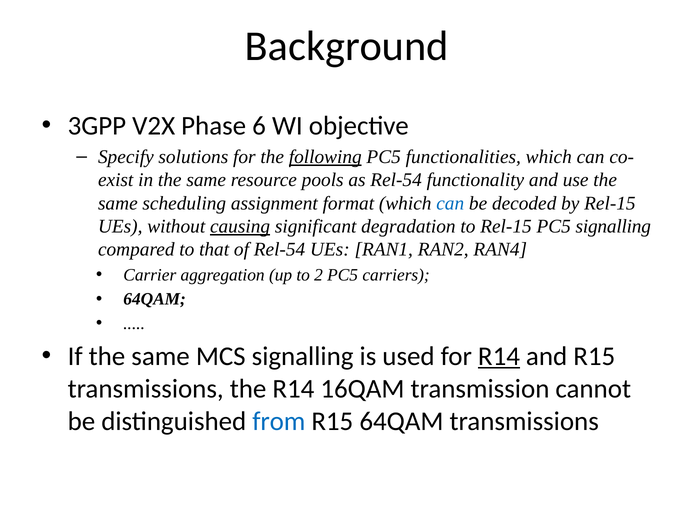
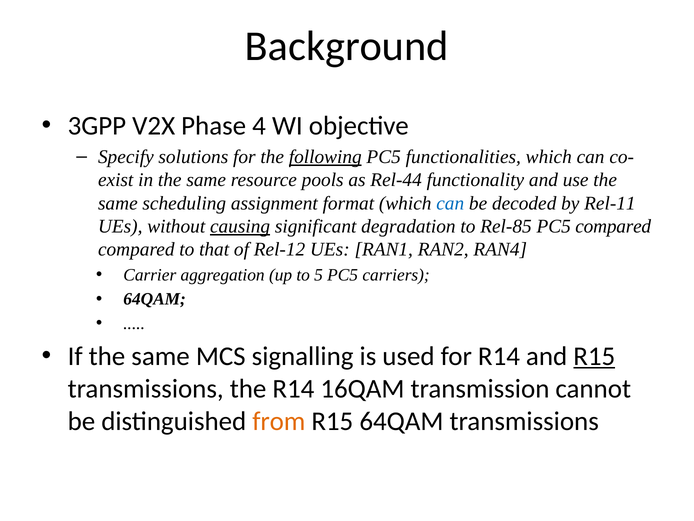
6: 6 -> 4
as Rel-54: Rel-54 -> Rel-44
by Rel-15: Rel-15 -> Rel-11
to Rel-15: Rel-15 -> Rel-85
PC5 signalling: signalling -> compared
of Rel-54: Rel-54 -> Rel-12
2: 2 -> 5
R14 at (499, 356) underline: present -> none
R15 at (594, 356) underline: none -> present
from colour: blue -> orange
